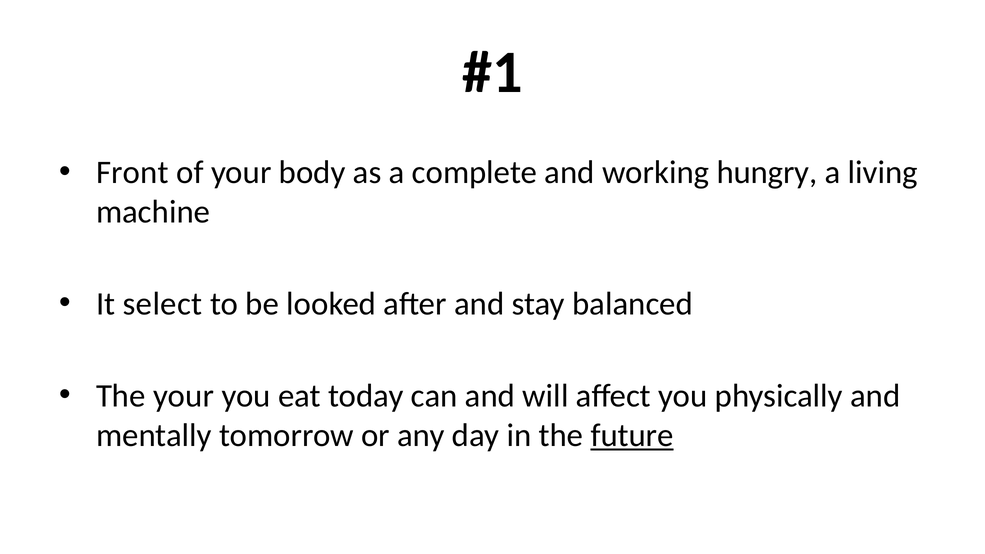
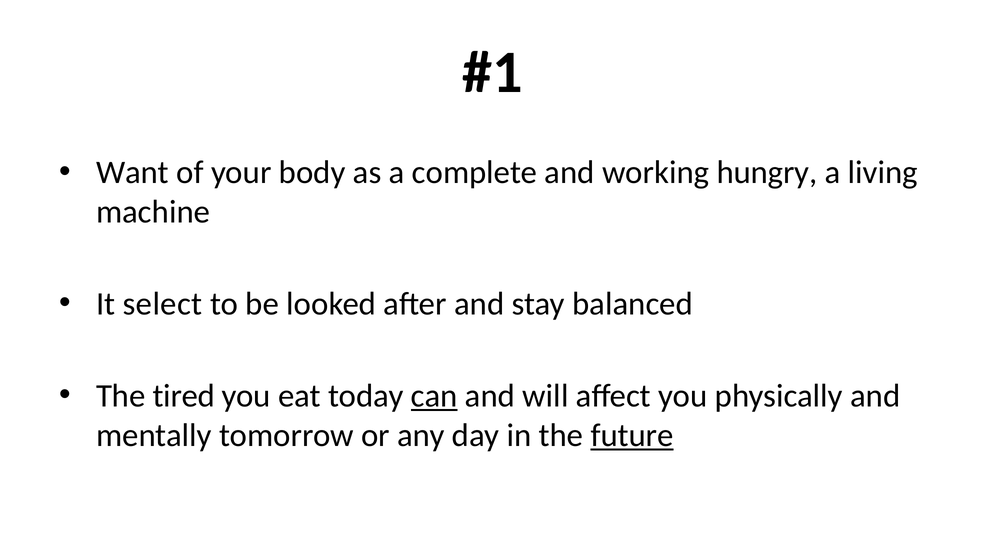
Front: Front -> Want
The your: your -> tired
can underline: none -> present
